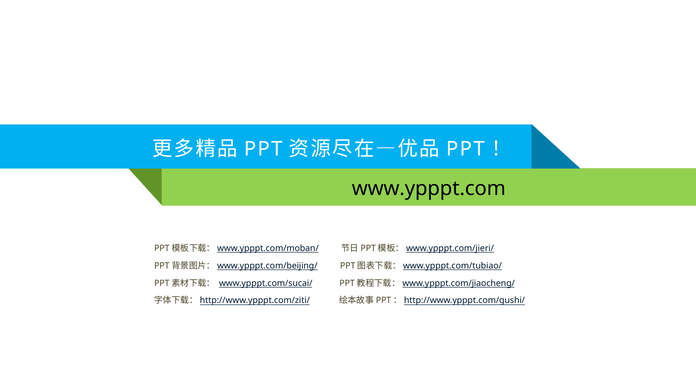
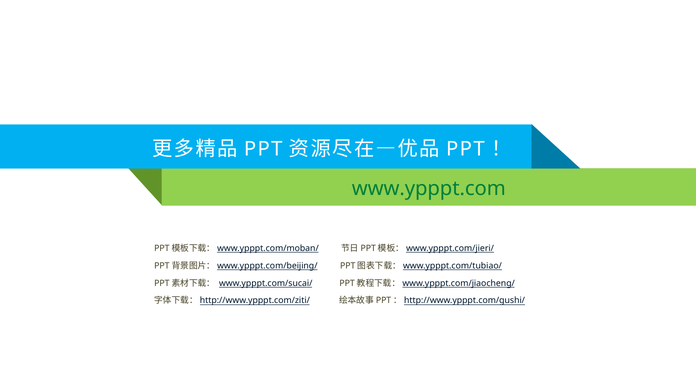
www.ypppt.com colour: black -> green
